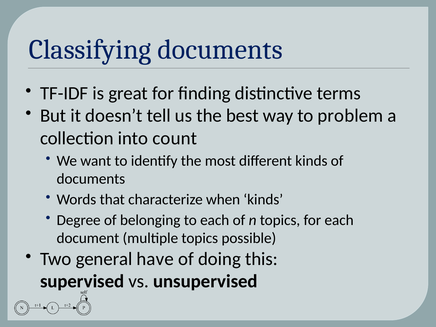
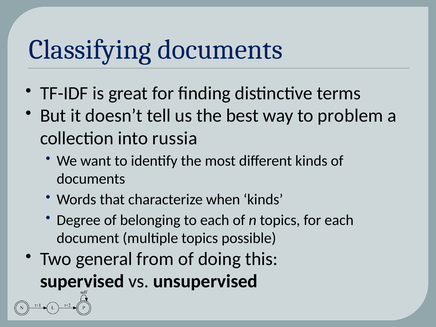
count: count -> russia
have: have -> from
